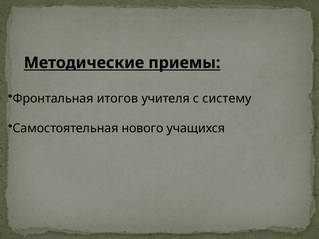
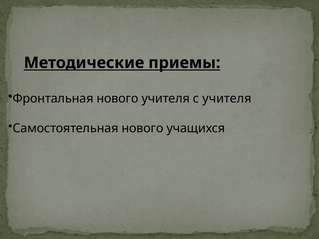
Фронтальная итогов: итогов -> нового
с систему: систему -> учителя
